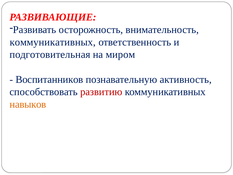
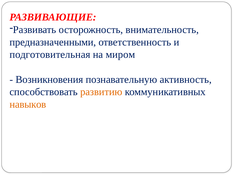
коммуникативных at (53, 42): коммуникативных -> предназначенными
Воспитанников: Воспитанников -> Возникновения
развитию colour: red -> orange
